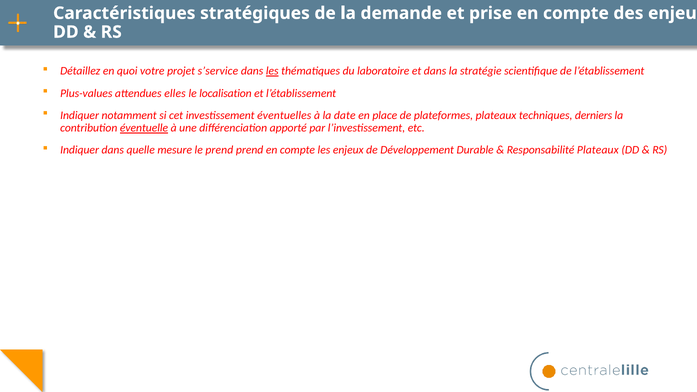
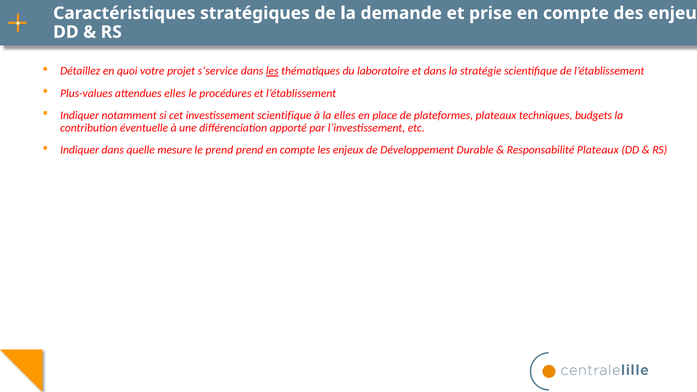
localisation: localisation -> procédures
investissement éventuelles: éventuelles -> scientifique
la date: date -> elles
derniers: derniers -> budgets
éventuelle underline: present -> none
